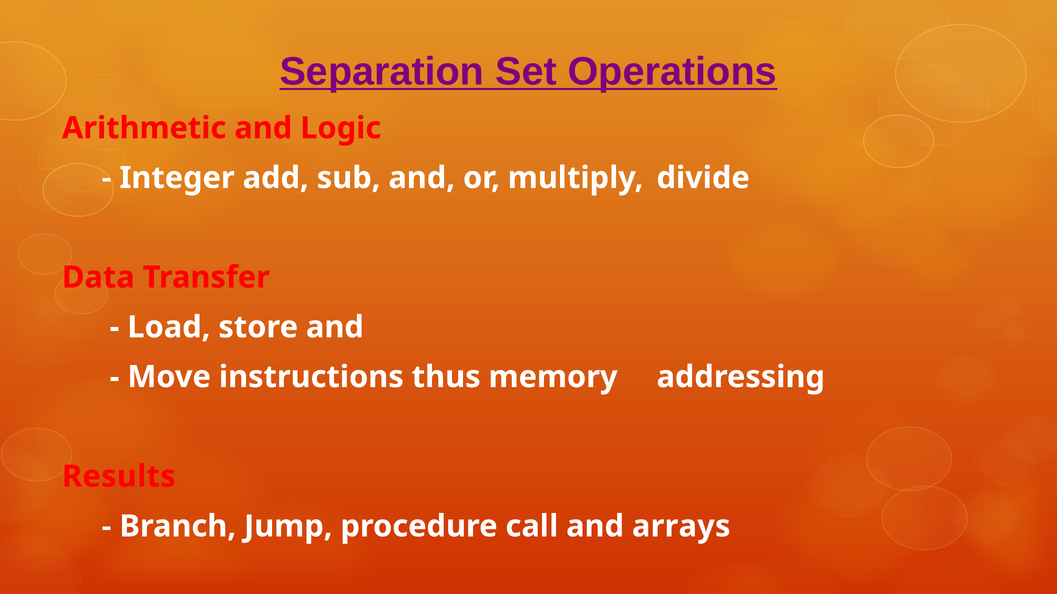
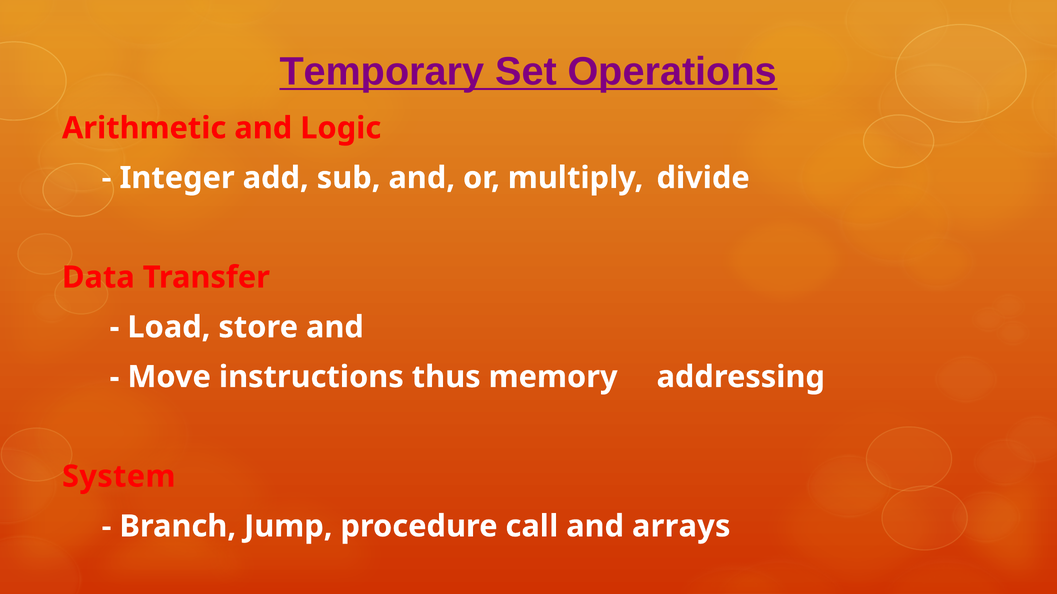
Separation: Separation -> Temporary
Results: Results -> System
